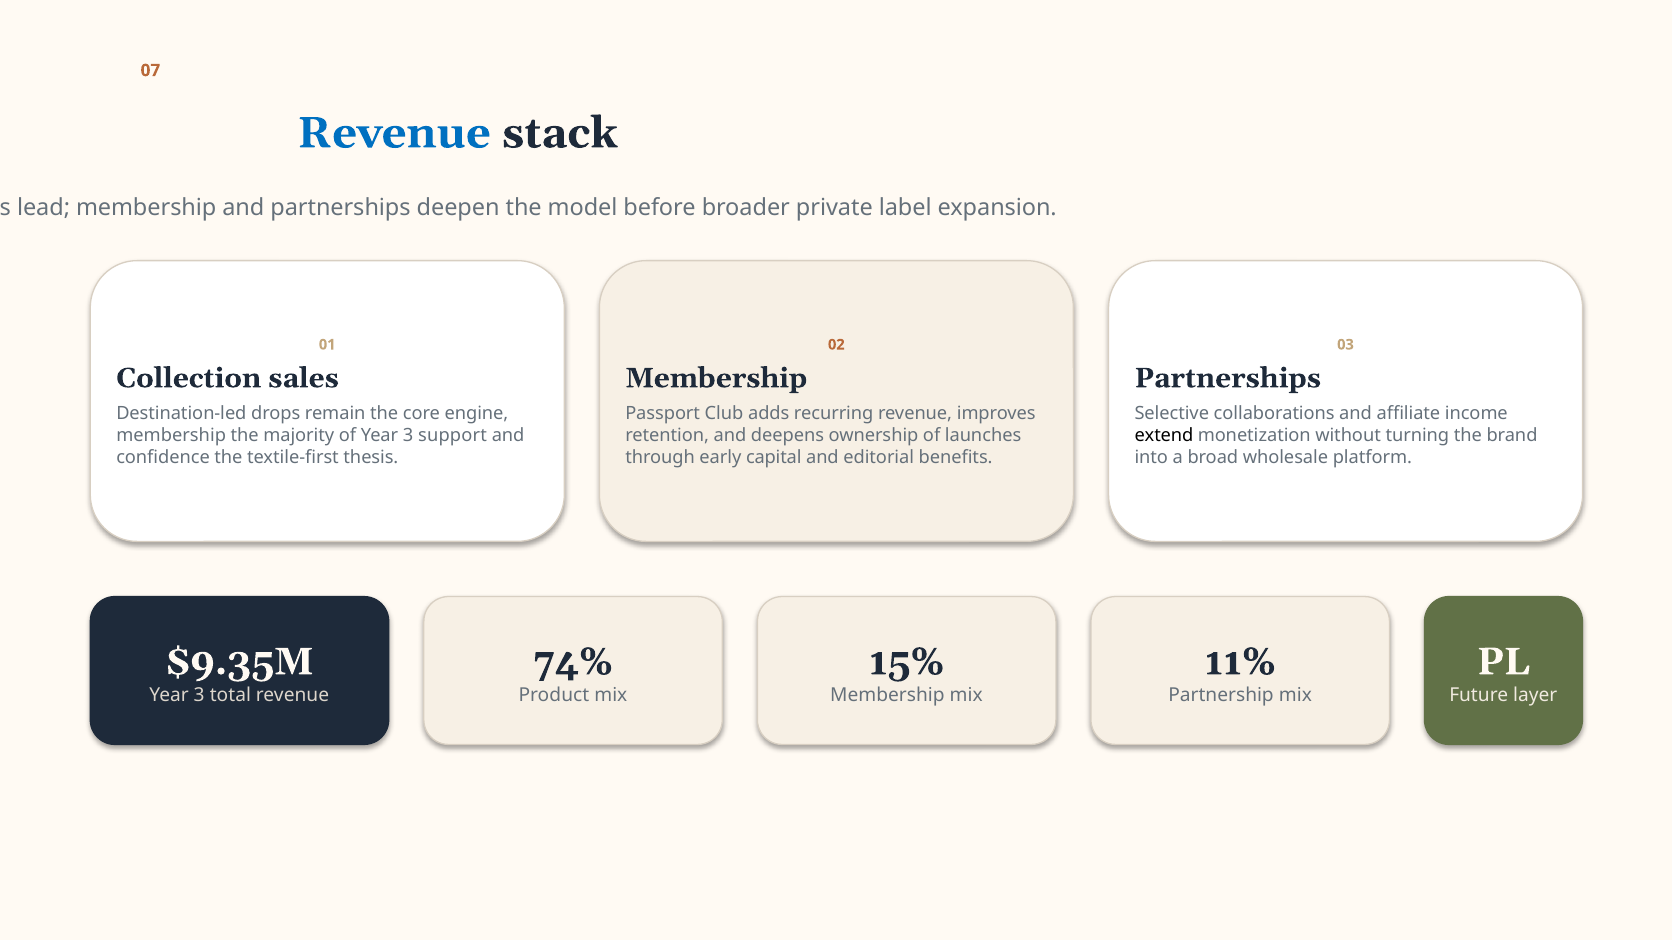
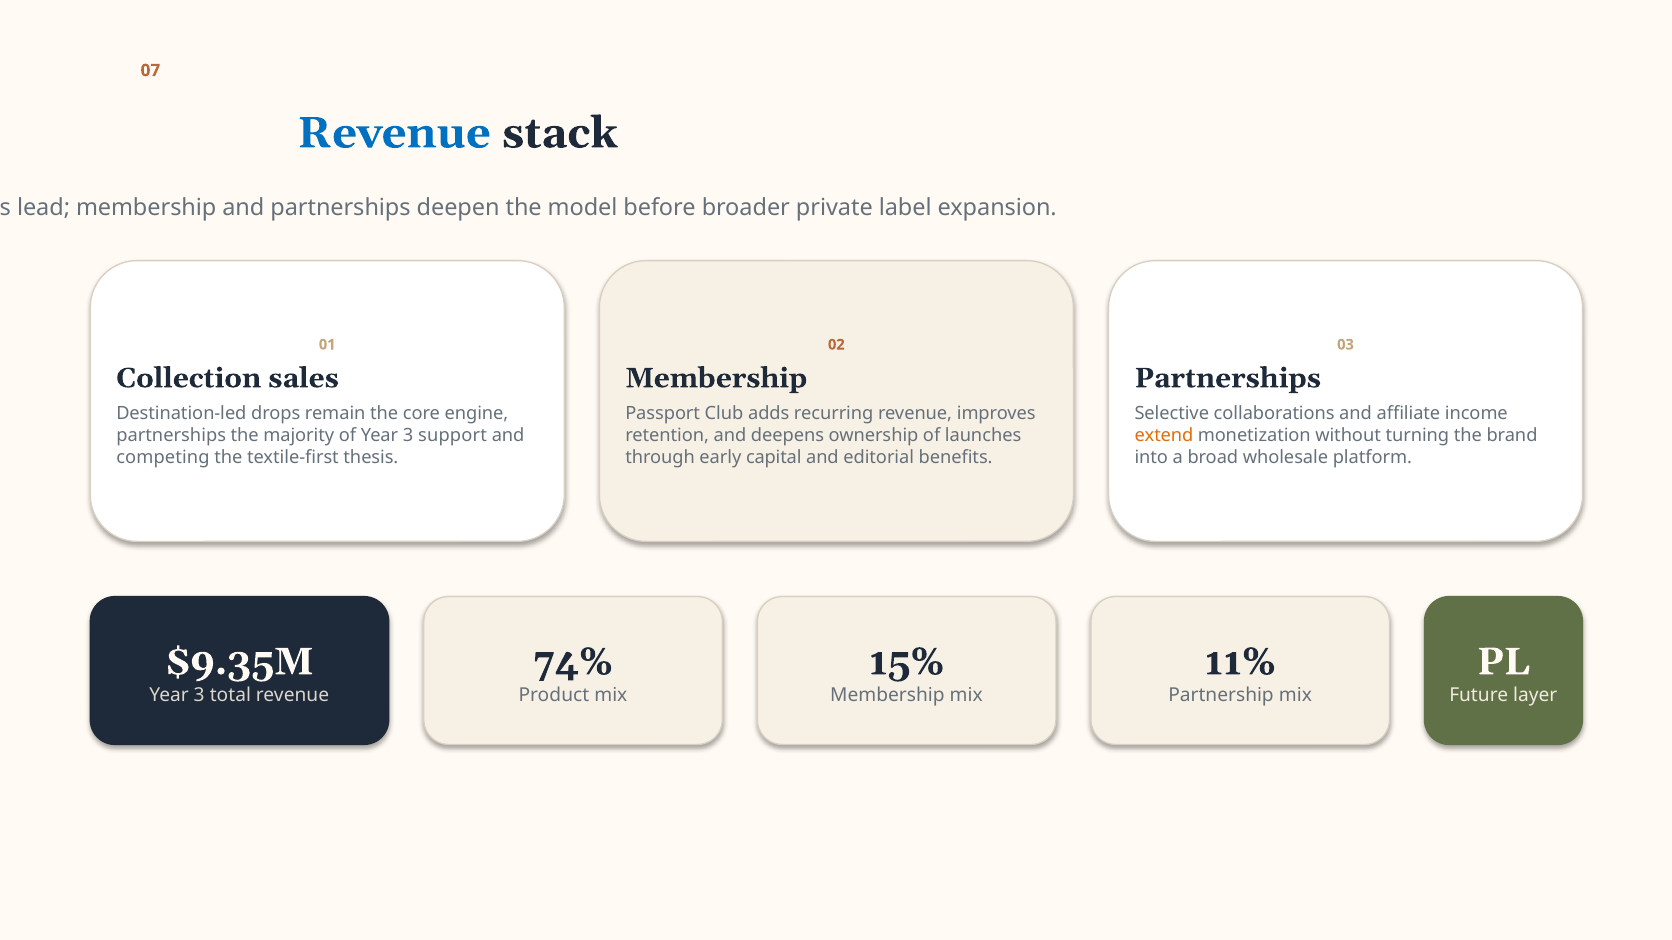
membership at (171, 436): membership -> partnerships
extend colour: black -> orange
confidence: confidence -> competing
